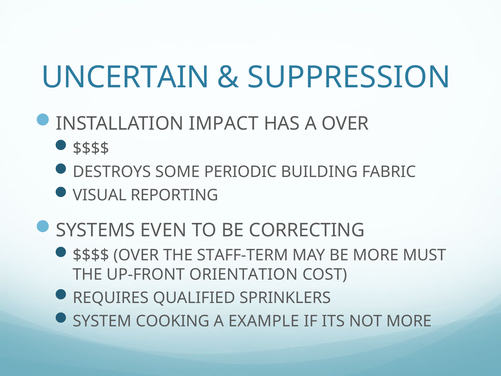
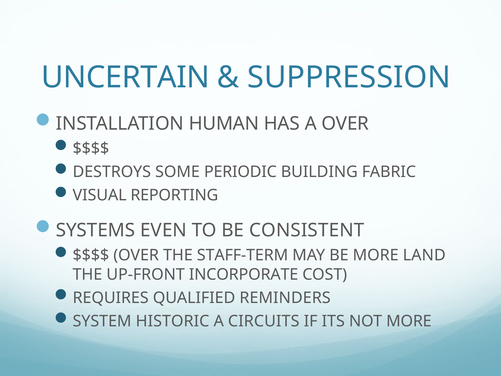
IMPACT: IMPACT -> HUMAN
CORRECTING: CORRECTING -> CONSISTENT
MUST: MUST -> LAND
ORIENTATION: ORIENTATION -> INCORPORATE
SPRINKLERS: SPRINKLERS -> REMINDERS
COOKING: COOKING -> HISTORIC
EXAMPLE: EXAMPLE -> CIRCUITS
